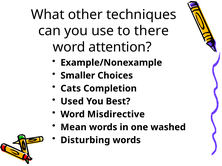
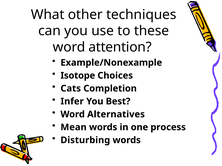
there: there -> these
Smaller: Smaller -> Isotope
Used: Used -> Infer
Misdirective: Misdirective -> Alternatives
washed: washed -> process
